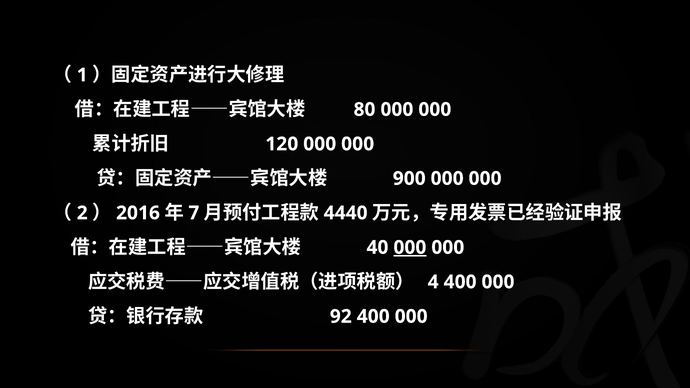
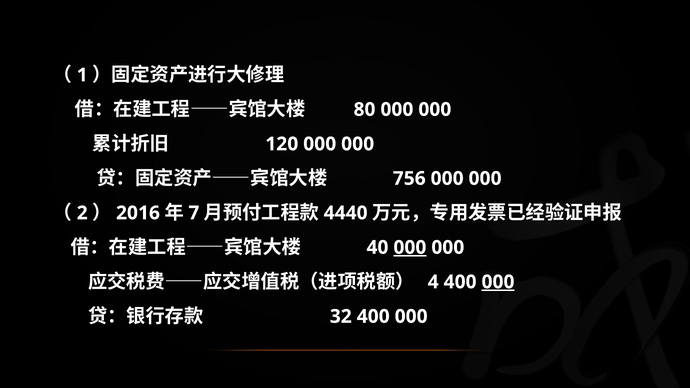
900: 900 -> 756
000 at (498, 282) underline: none -> present
92: 92 -> 32
